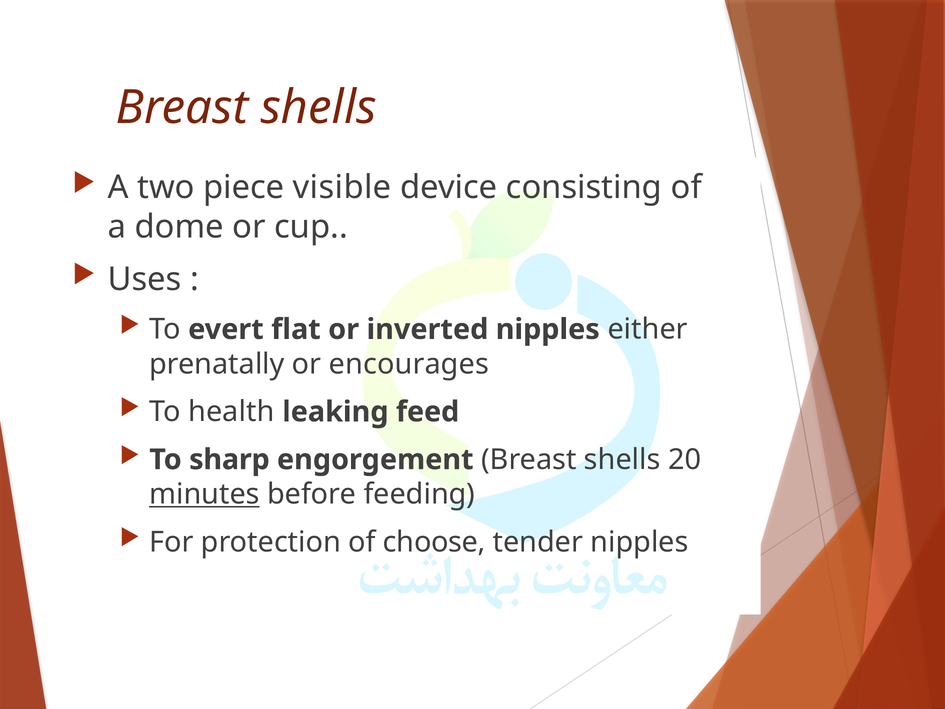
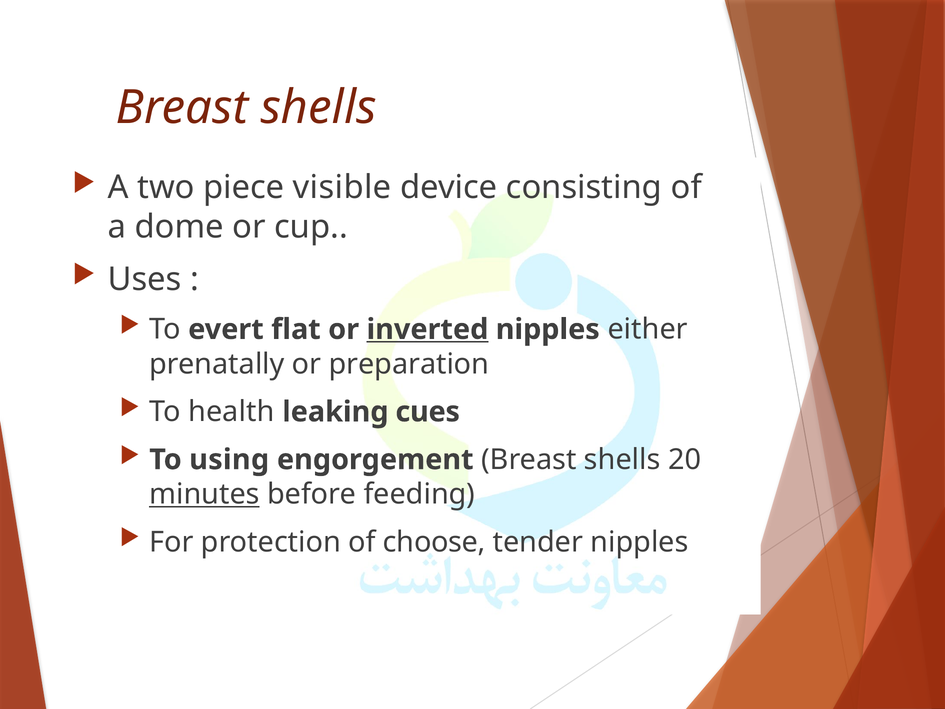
inverted underline: none -> present
encourages: encourages -> preparation
feed: feed -> cues
sharp: sharp -> using
